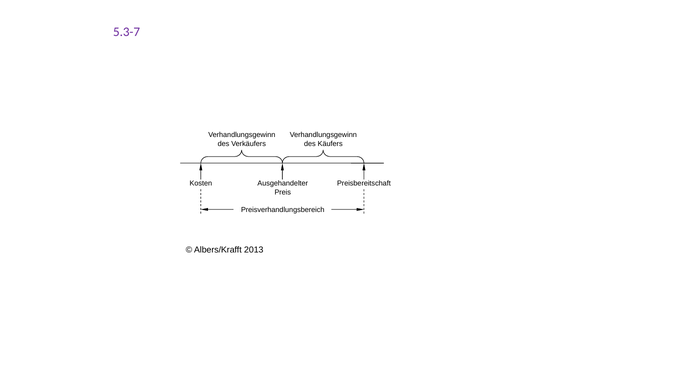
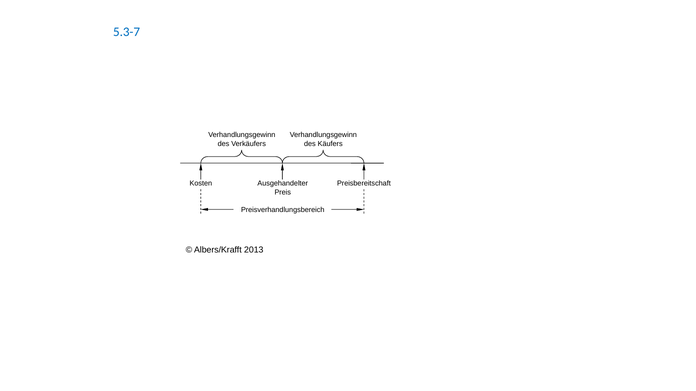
5.3-7 colour: purple -> blue
